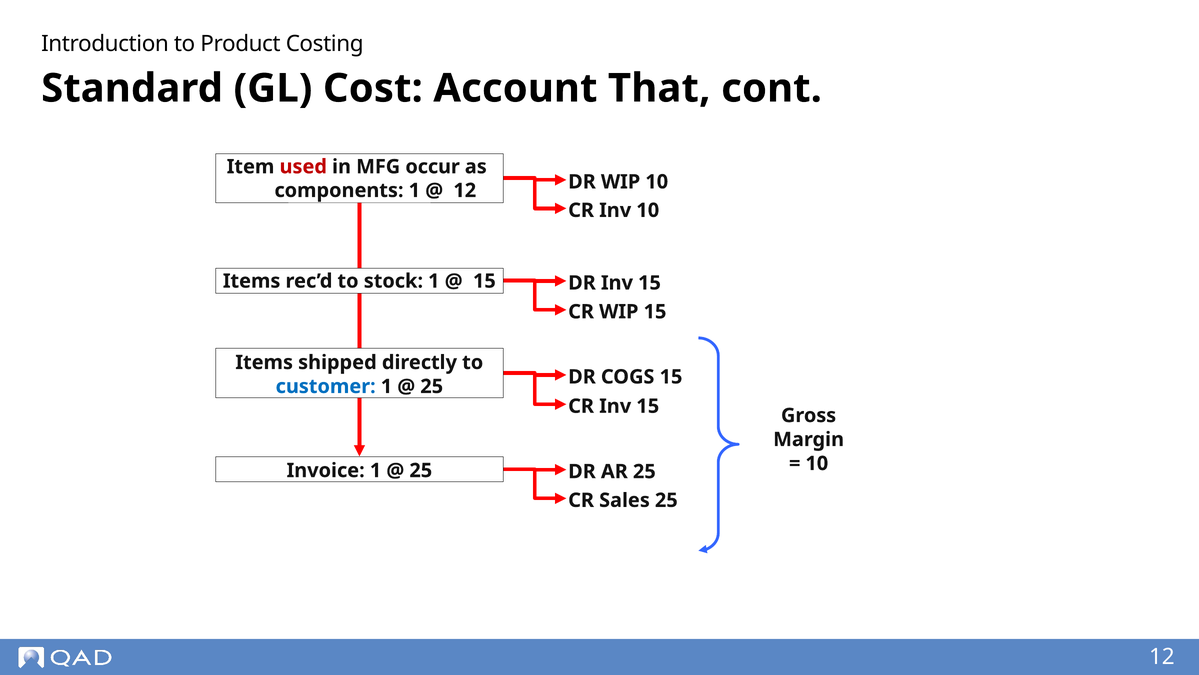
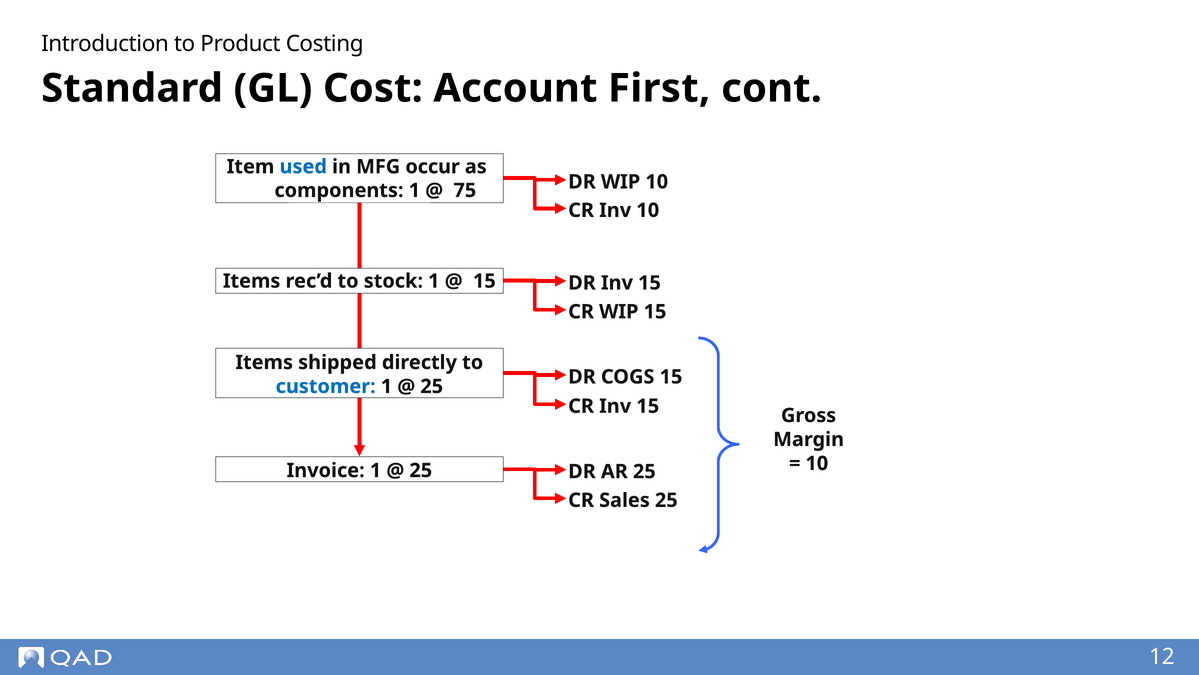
That: That -> First
used colour: red -> blue
12 at (465, 190): 12 -> 75
